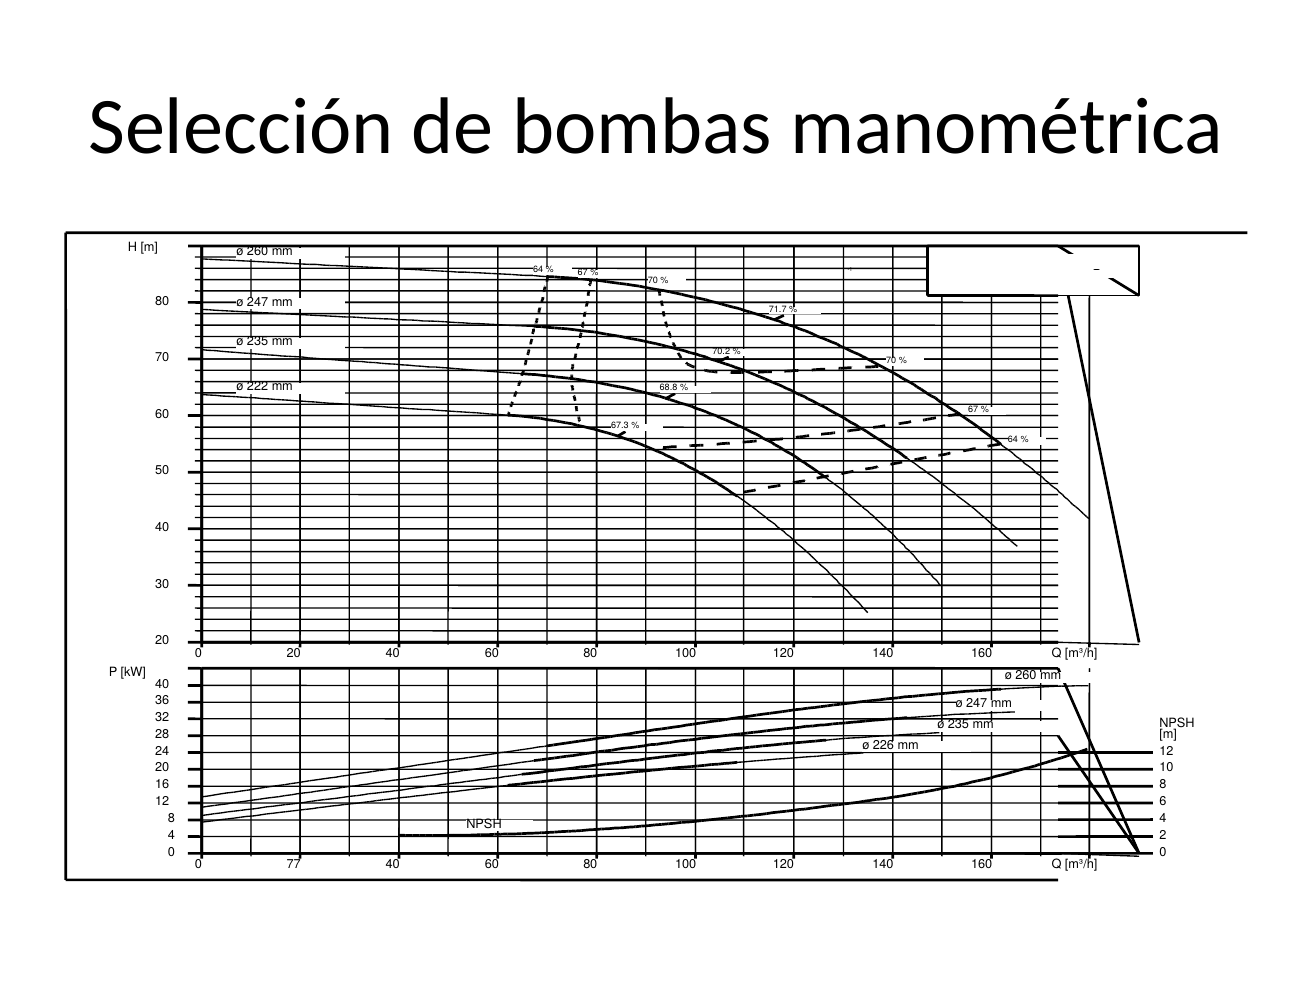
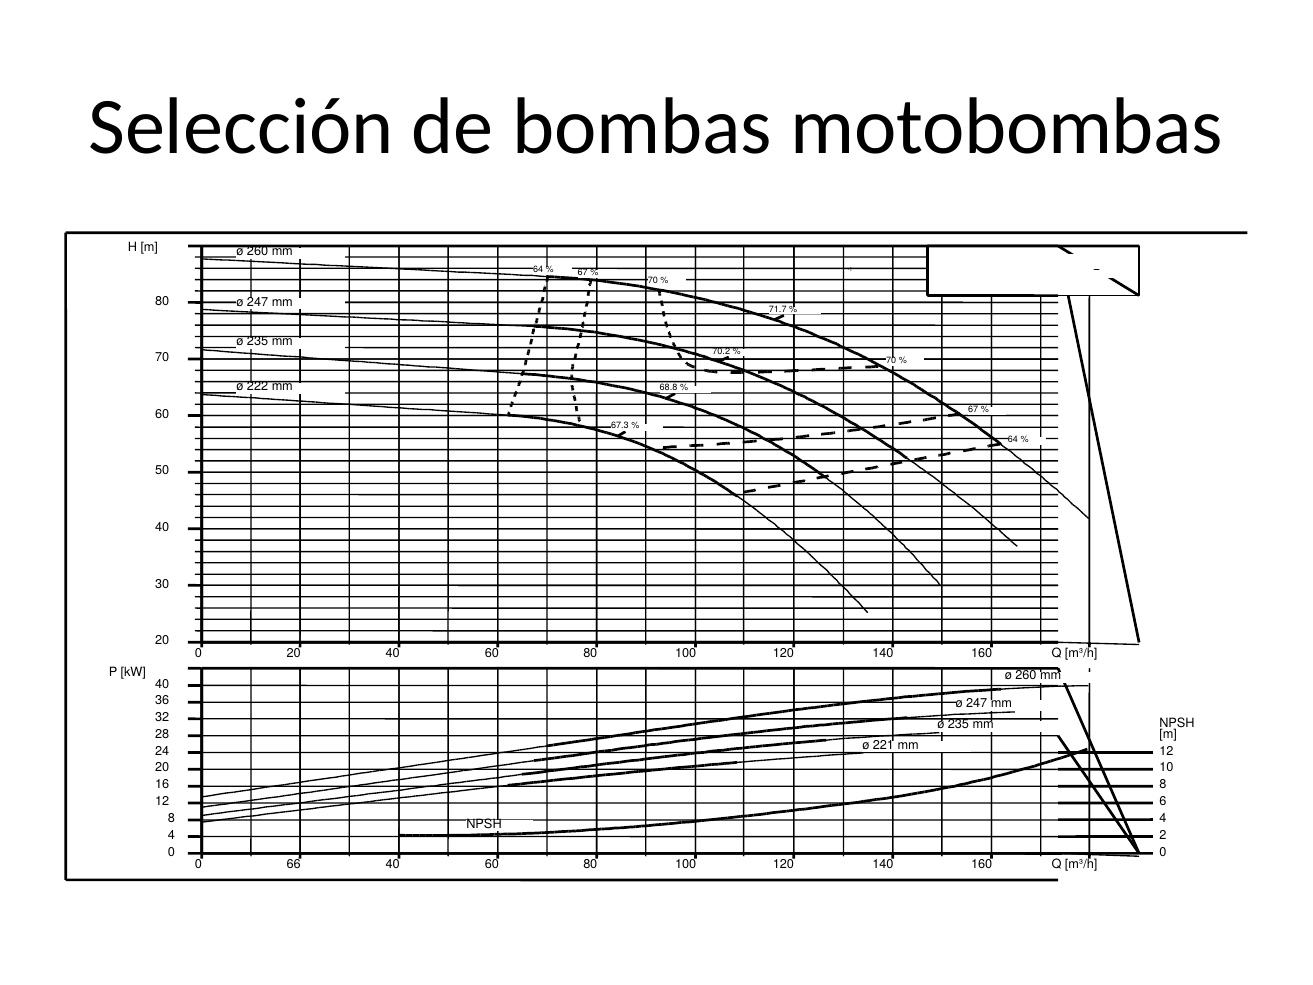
manométrica: manométrica -> motobombas
226: 226 -> 221
77: 77 -> 66
